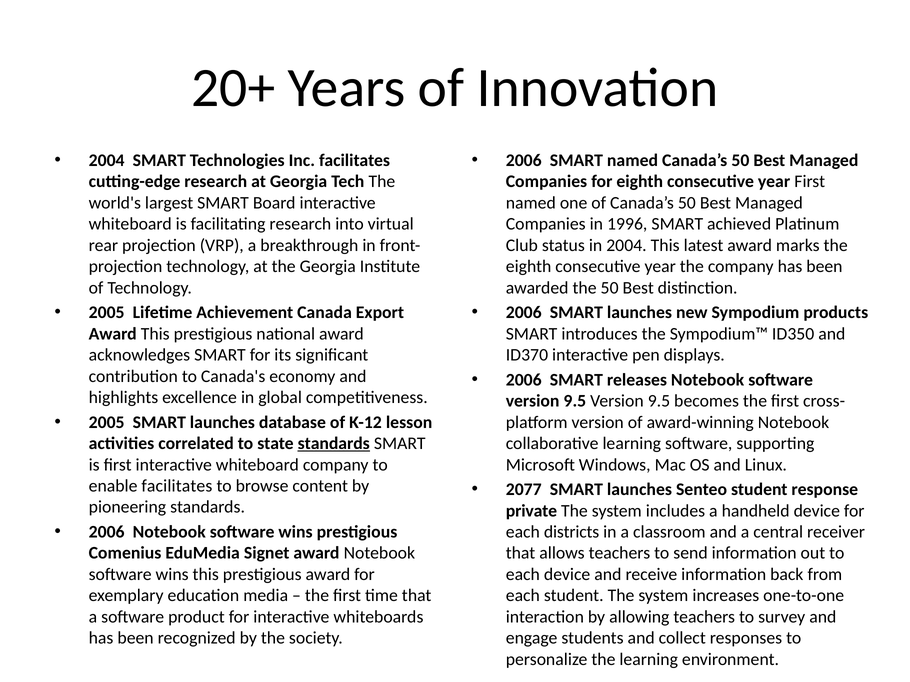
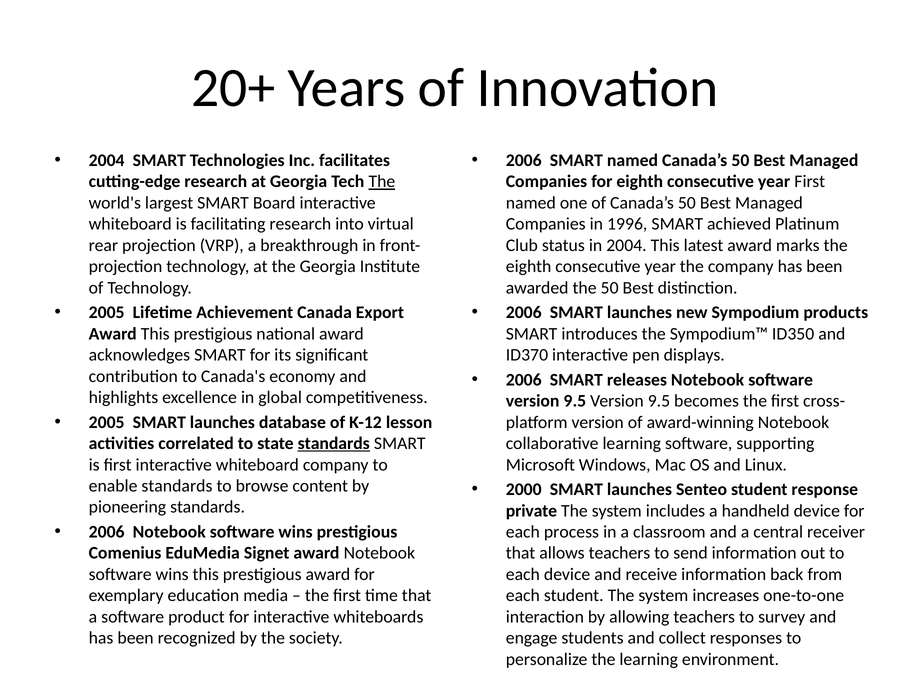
The at (382, 182) underline: none -> present
enable facilitates: facilitates -> standards
2077: 2077 -> 2000
districts: districts -> process
